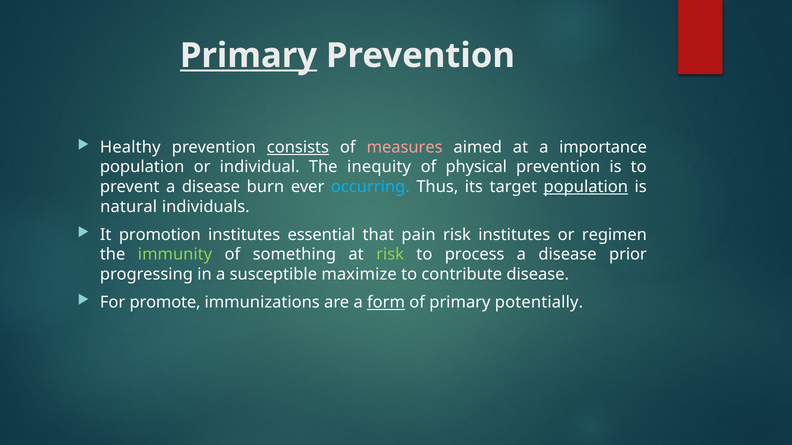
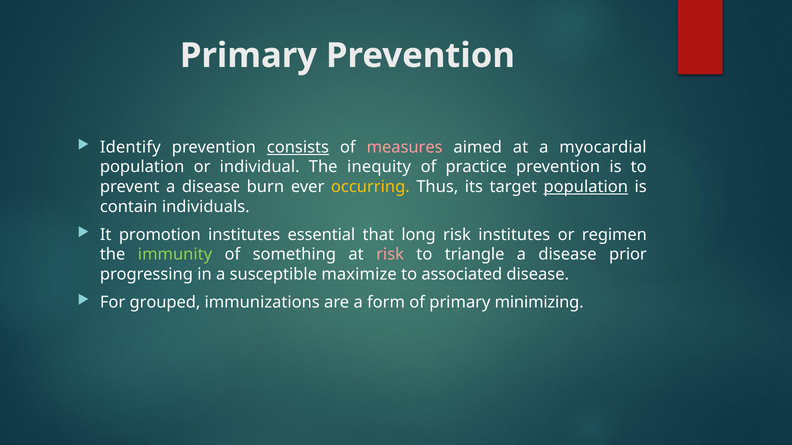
Primary at (248, 56) underline: present -> none
Healthy: Healthy -> Identify
importance: importance -> myocardial
physical: physical -> practice
occurring colour: light blue -> yellow
natural: natural -> contain
pain: pain -> long
risk at (390, 255) colour: light green -> pink
process: process -> triangle
contribute: contribute -> associated
promote: promote -> grouped
form underline: present -> none
potentially: potentially -> minimizing
